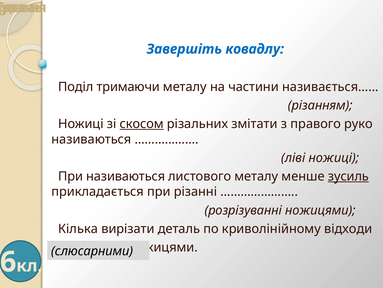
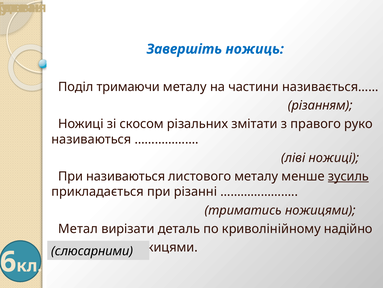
ковадлу: ковадлу -> ножиць
скосом underline: present -> none
розрізуванні: розрізуванні -> триматись
Кілька: Кілька -> Метал
відходи: відходи -> надійно
